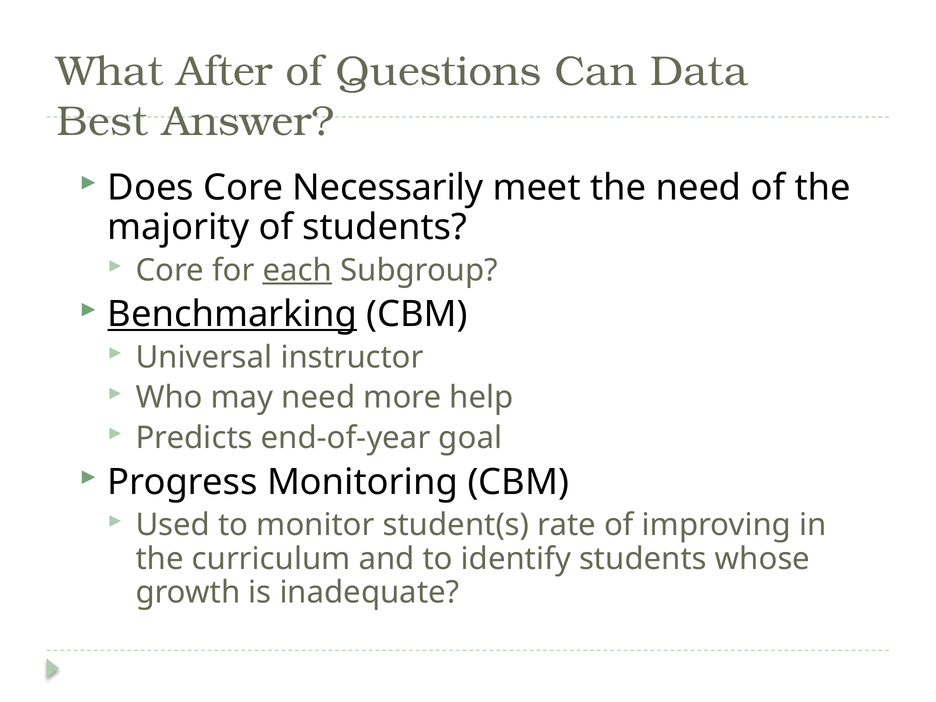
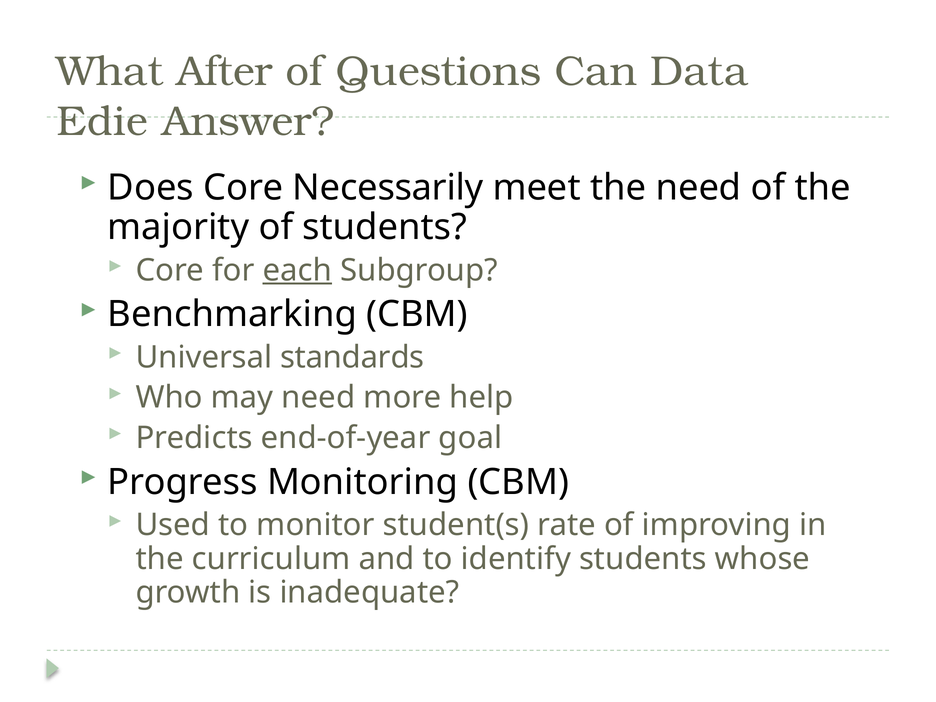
Best: Best -> Edie
Benchmarking underline: present -> none
instructor: instructor -> standards
